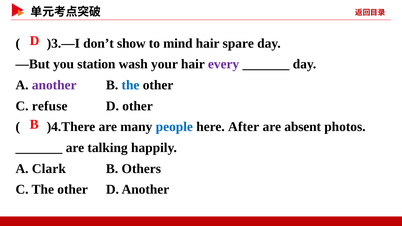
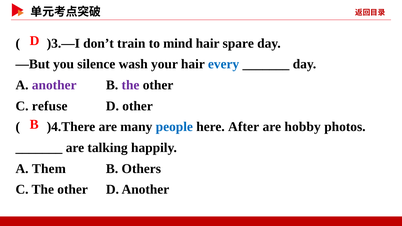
show: show -> train
station: station -> silence
every colour: purple -> blue
the at (130, 85) colour: blue -> purple
absent: absent -> hobby
Clark: Clark -> Them
